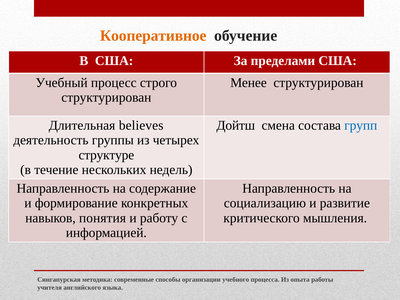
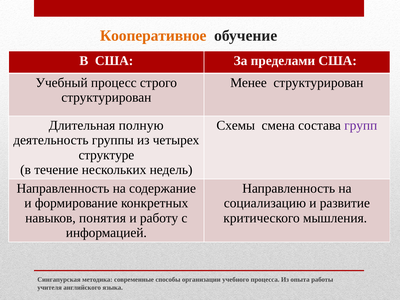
believes: believes -> полную
Дойтш: Дойтш -> Схемы
групп colour: blue -> purple
